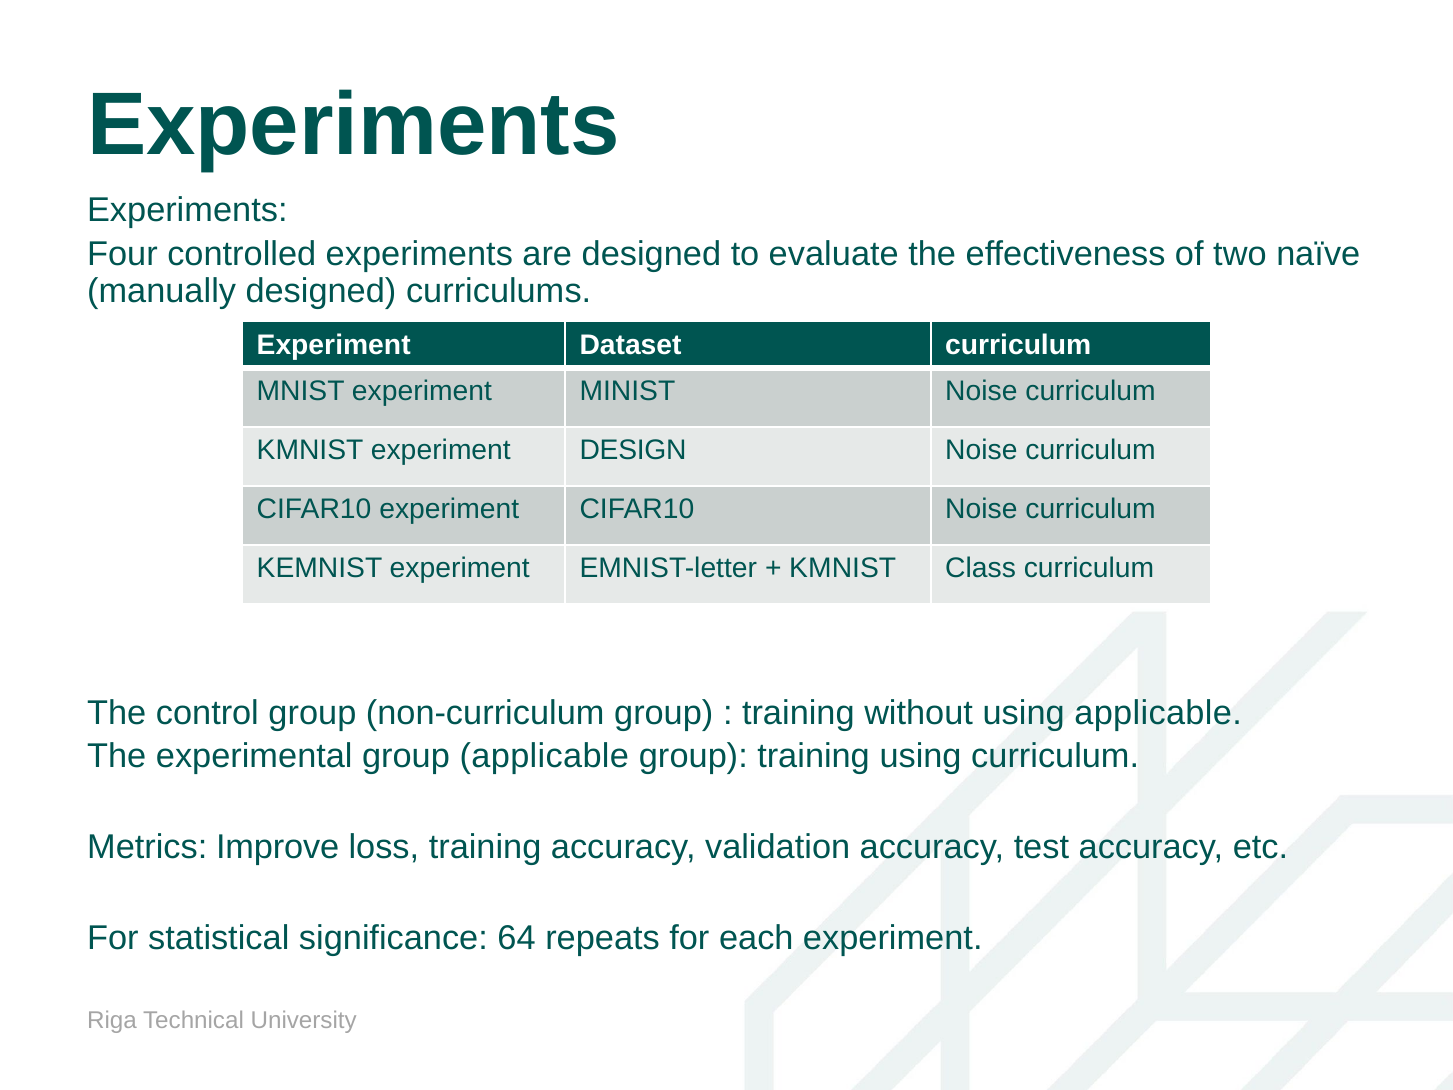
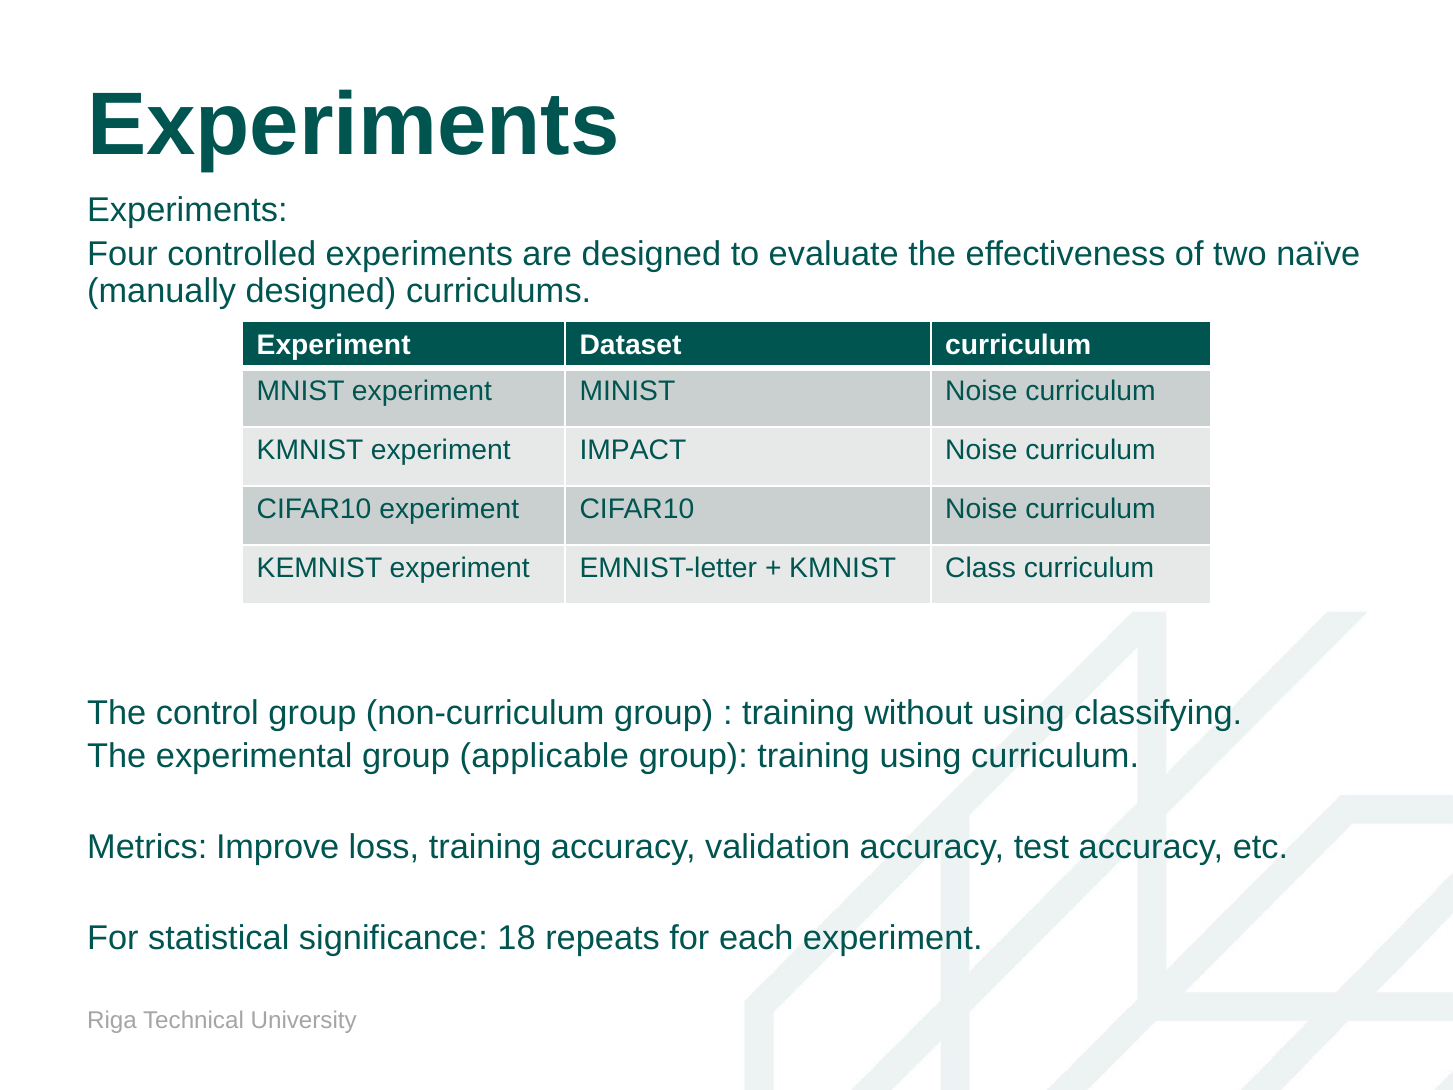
DESIGN: DESIGN -> IMPACT
using applicable: applicable -> classifying
64: 64 -> 18
